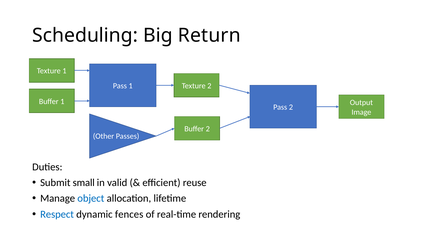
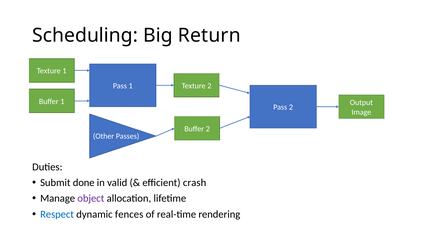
small: small -> done
reuse: reuse -> crash
object colour: blue -> purple
